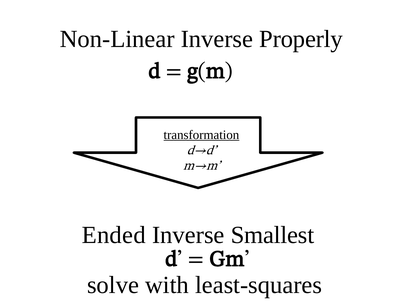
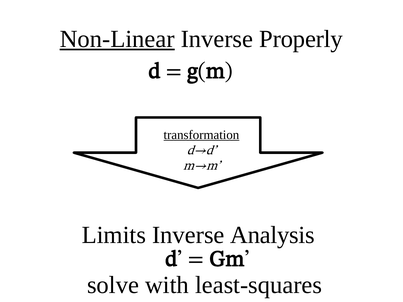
Non-Linear underline: none -> present
Ended: Ended -> Limits
Smallest: Smallest -> Analysis
